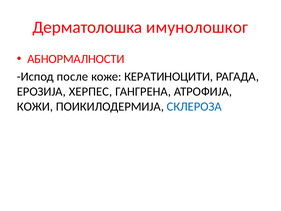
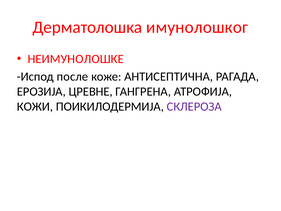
АБНОРМАЛНОСТИ: АБНОРМАЛНОСТИ -> НЕИМУНОЛОШКЕ
КЕРАТИНОЦИТИ: КЕРАТИНОЦИТИ -> АНТИСЕПТИЧНА
ХЕРПЕС: ХЕРПЕС -> ЦРЕВНЕ
СКЛЕРОЗА colour: blue -> purple
